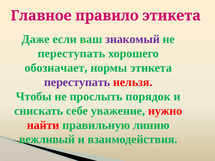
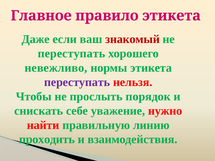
знакомый colour: purple -> red
обозначает: обозначает -> невежливо
вежливый: вежливый -> проходить
